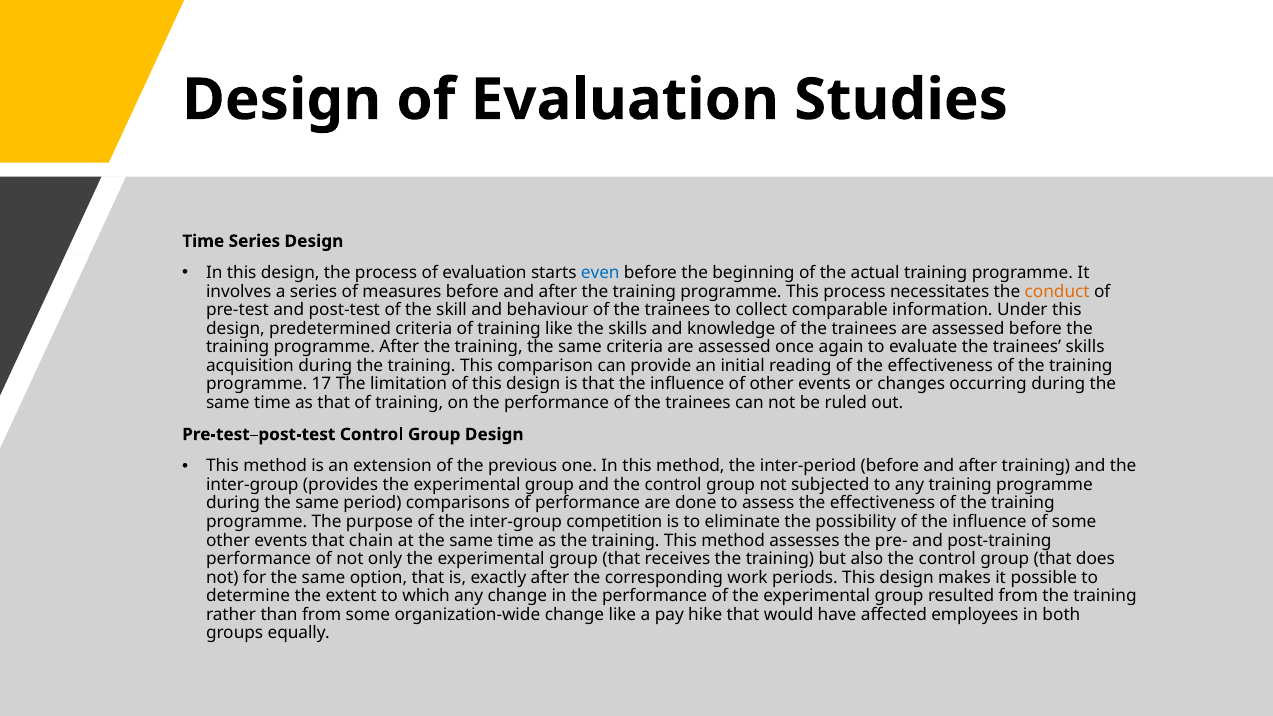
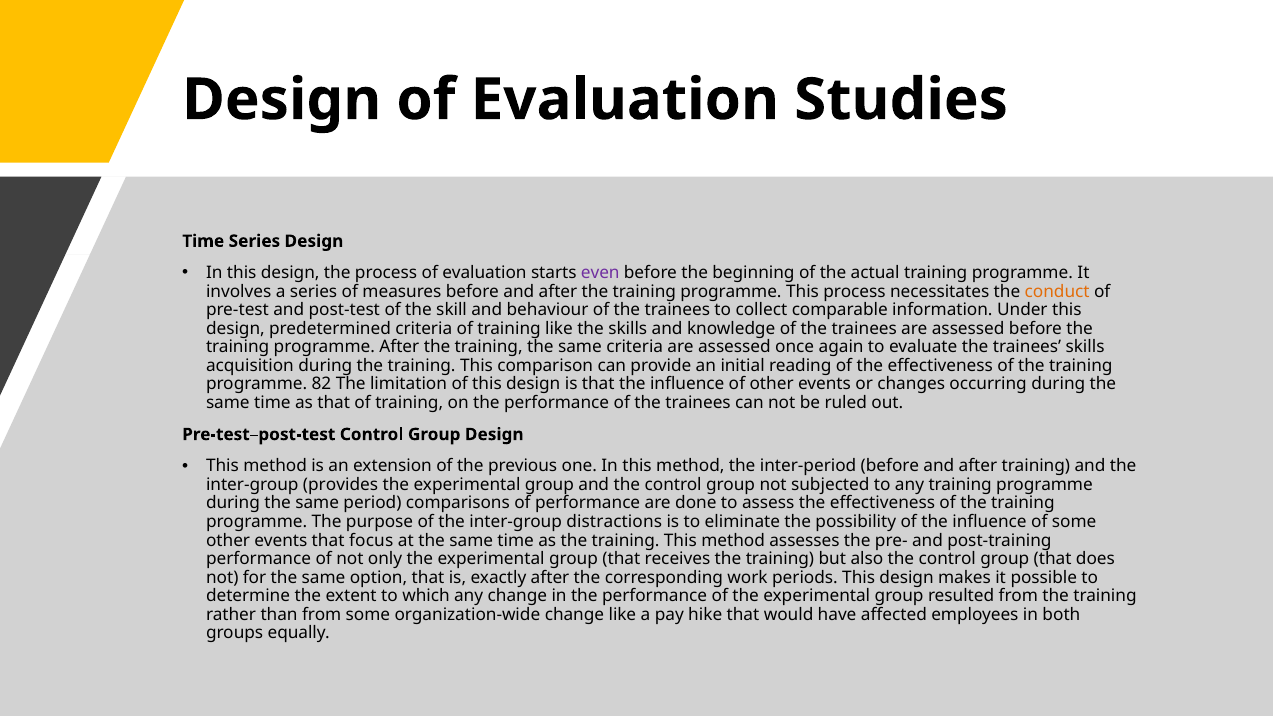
even colour: blue -> purple
17: 17 -> 82
competition: competition -> distractions
chain: chain -> focus
